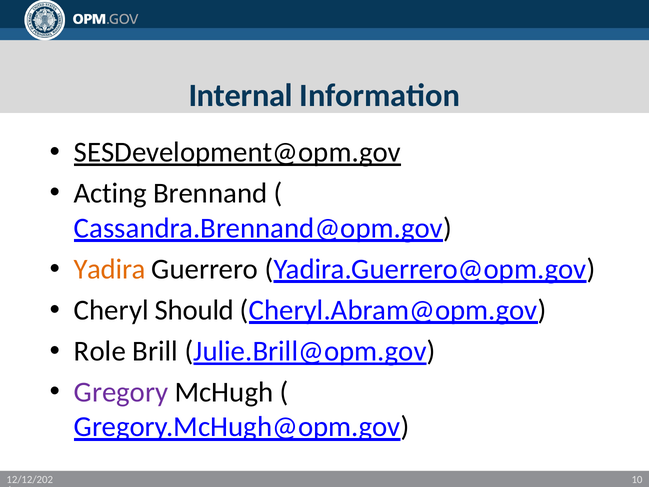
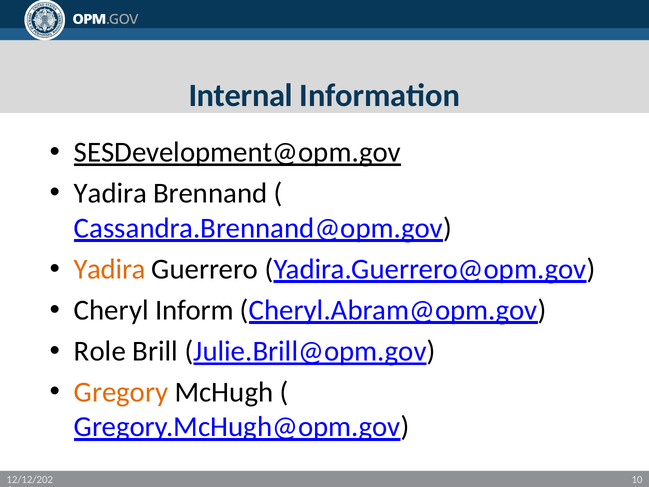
Acting at (110, 193): Acting -> Yadira
Should: Should -> Inform
Gregory colour: purple -> orange
